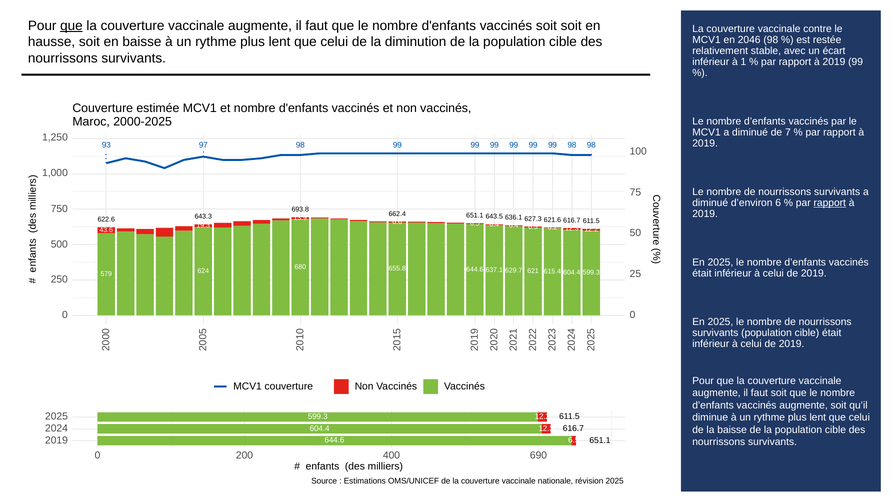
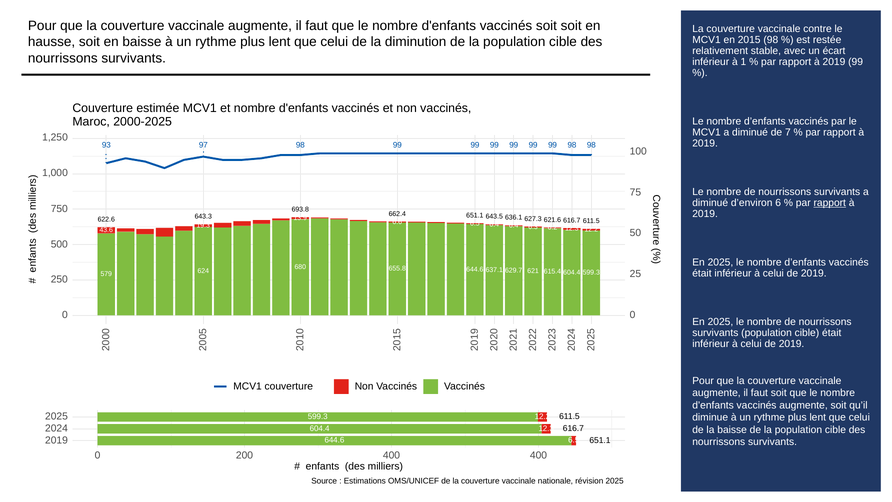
que at (71, 26) underline: present -> none
2046: 2046 -> 2015
400 690: 690 -> 400
